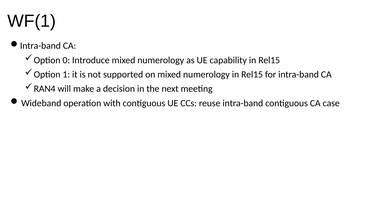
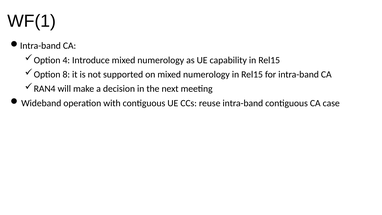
0: 0 -> 4
1: 1 -> 8
